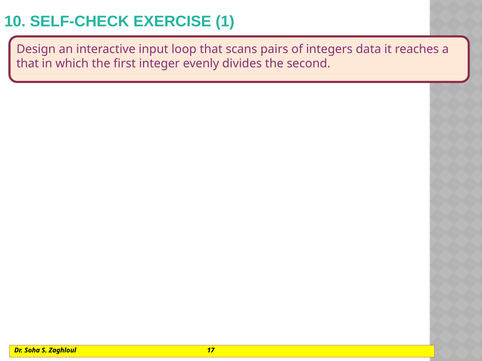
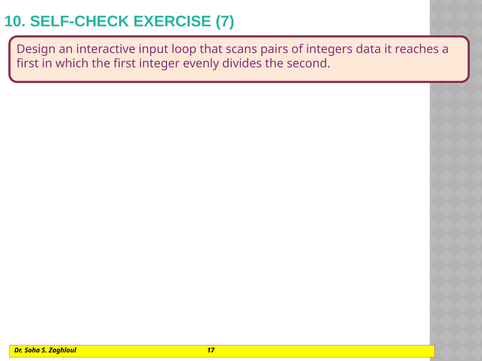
1: 1 -> 7
that at (28, 64): that -> first
